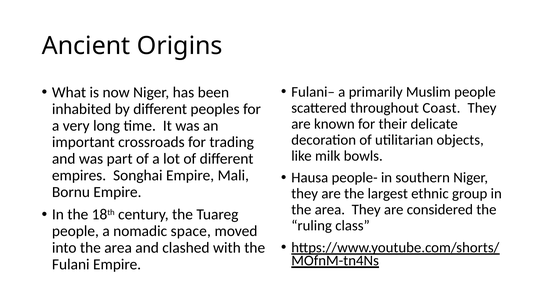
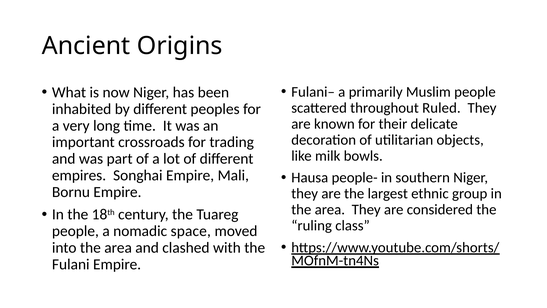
Coast: Coast -> Ruled
